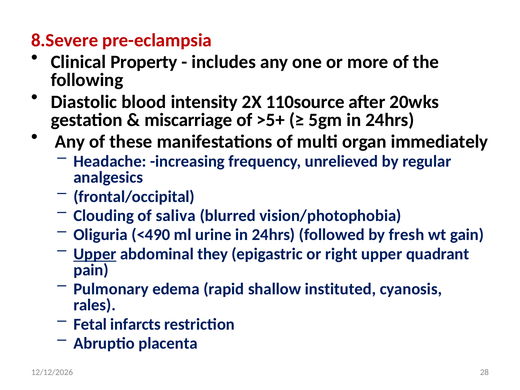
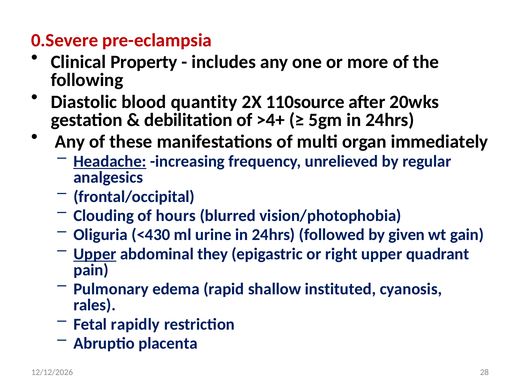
8.Severe: 8.Severe -> 0.Severe
intensity: intensity -> quantity
miscarriage: miscarriage -> debilitation
>5+: >5+ -> >4+
Headache underline: none -> present
saliva: saliva -> hours
<490: <490 -> <430
fresh: fresh -> given
infarcts: infarcts -> rapidly
